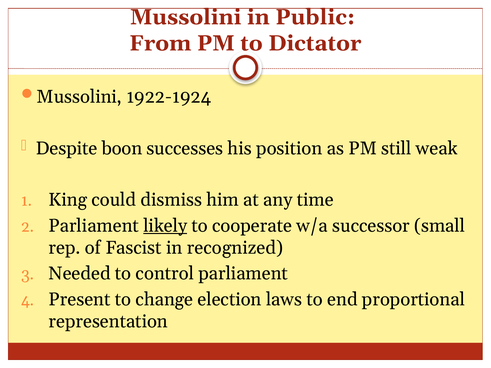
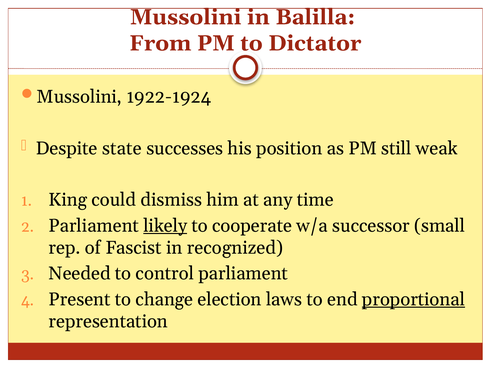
Public: Public -> Balilla
boon: boon -> state
proportional underline: none -> present
